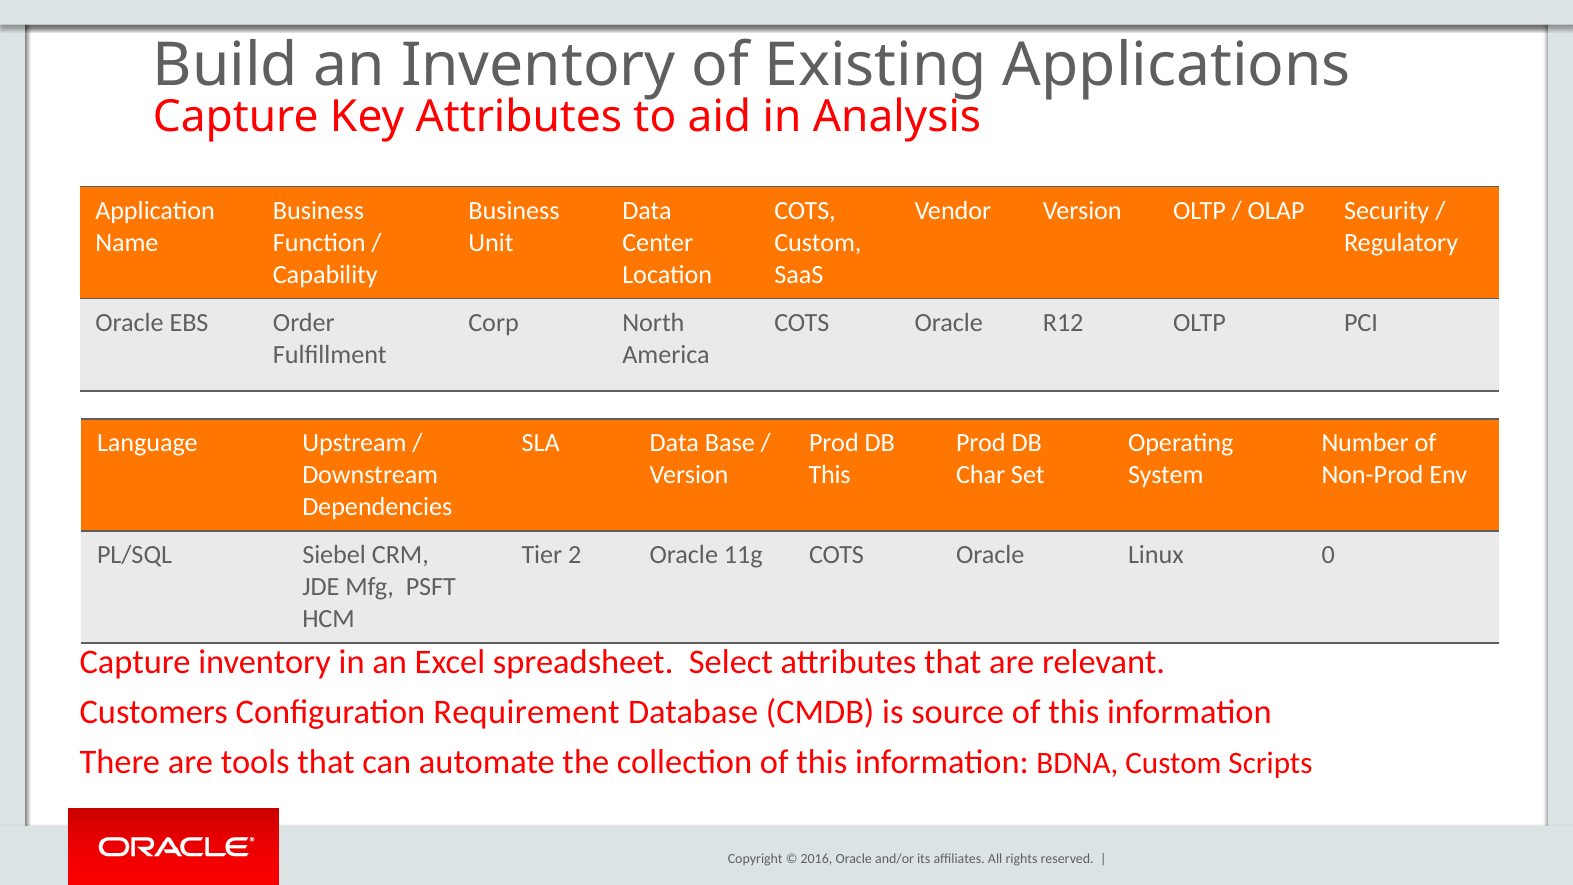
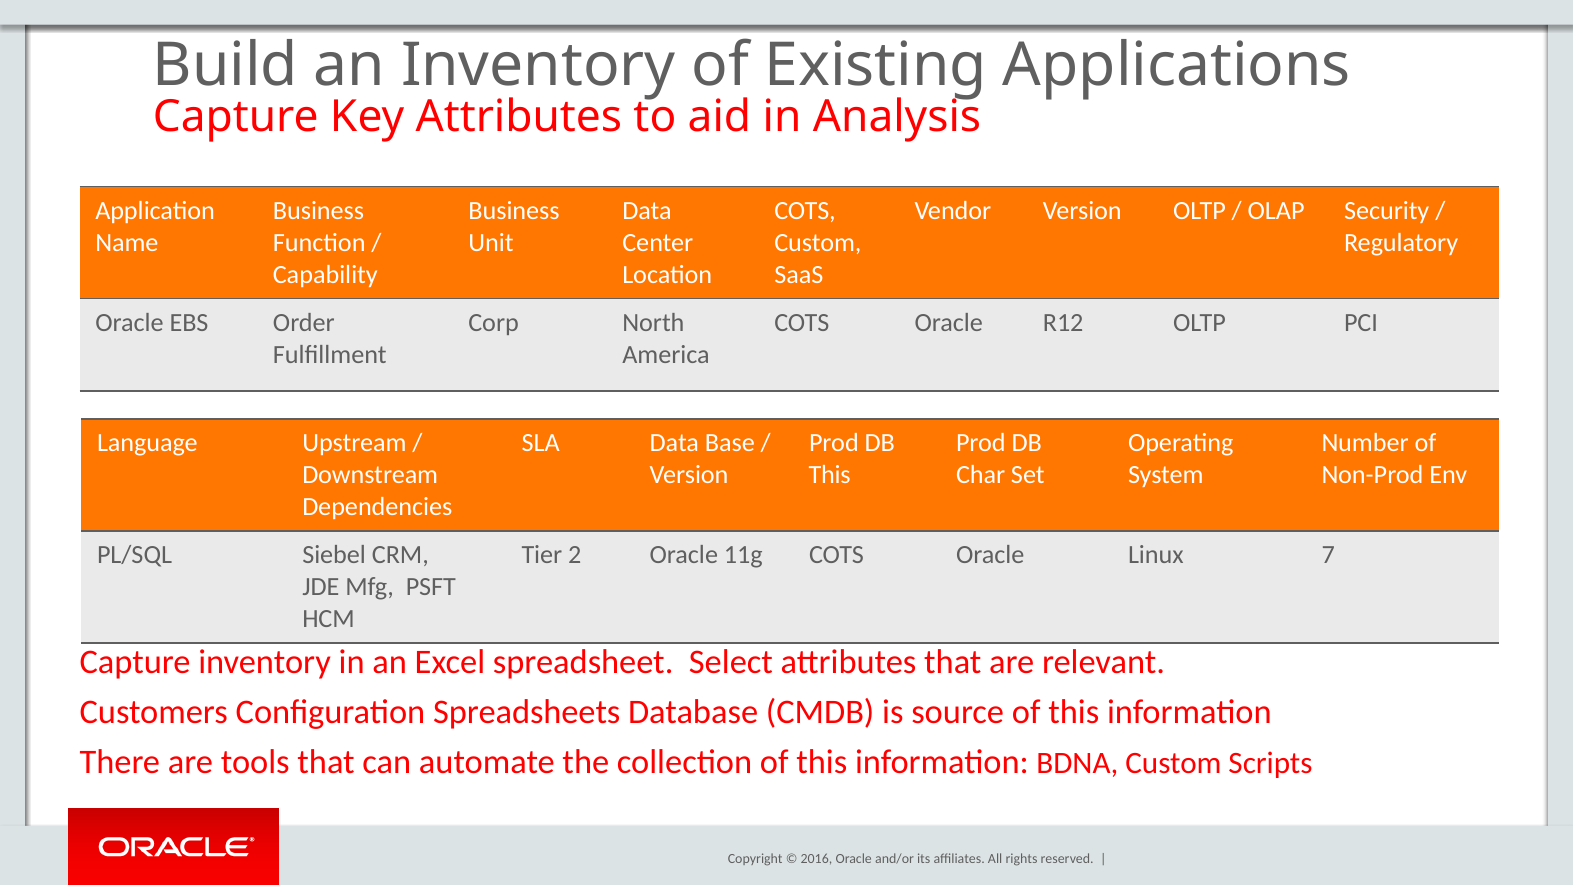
0: 0 -> 7
Requirement: Requirement -> Spreadsheets
